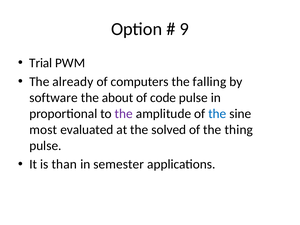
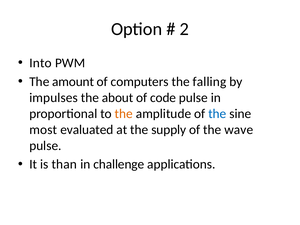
9: 9 -> 2
Trial: Trial -> Into
already: already -> amount
software: software -> impulses
the at (124, 114) colour: purple -> orange
solved: solved -> supply
thing: thing -> wave
semester: semester -> challenge
